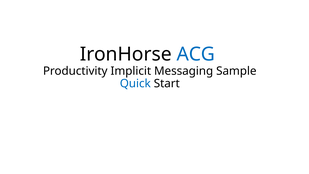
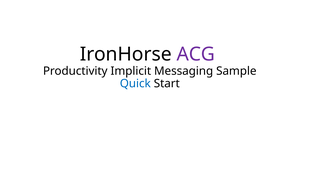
ACG colour: blue -> purple
